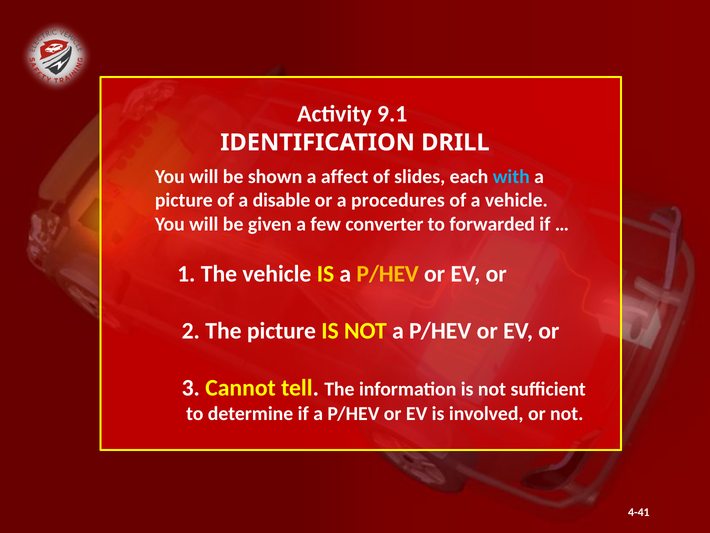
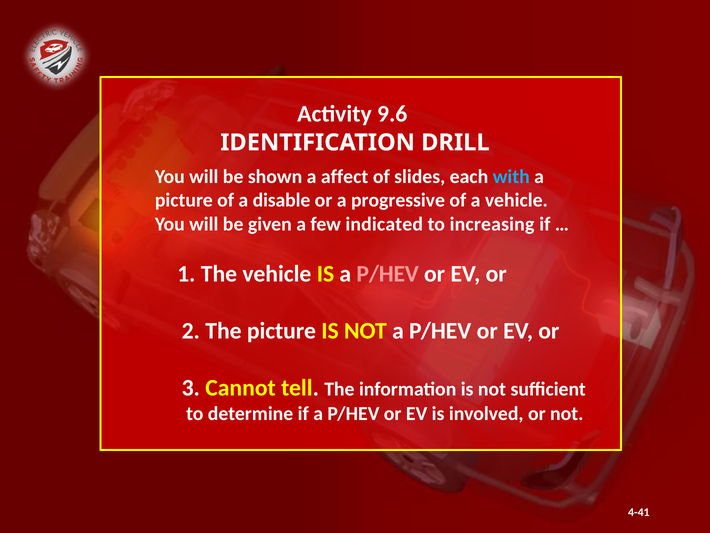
9.1: 9.1 -> 9.6
procedures: procedures -> progressive
converter: converter -> indicated
forwarded: forwarded -> increasing
P/HEV at (388, 274) colour: yellow -> pink
